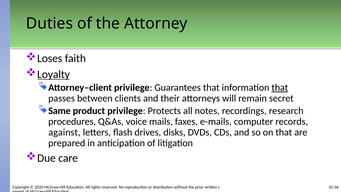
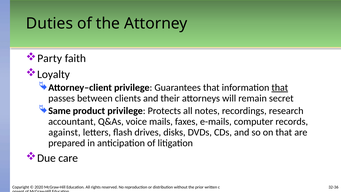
Loses: Loses -> Party
Loyalty underline: present -> none
procedures: procedures -> accountant
